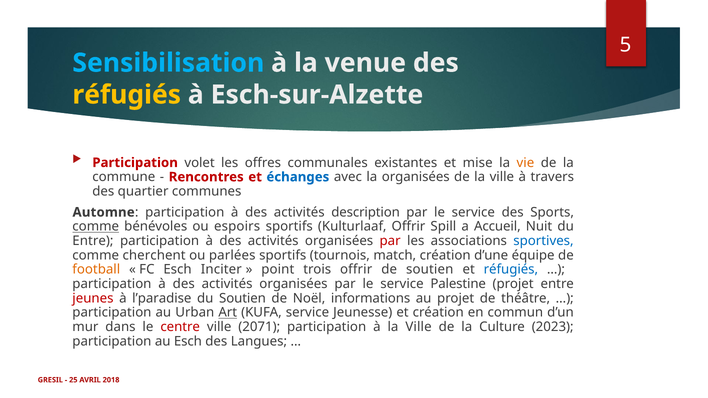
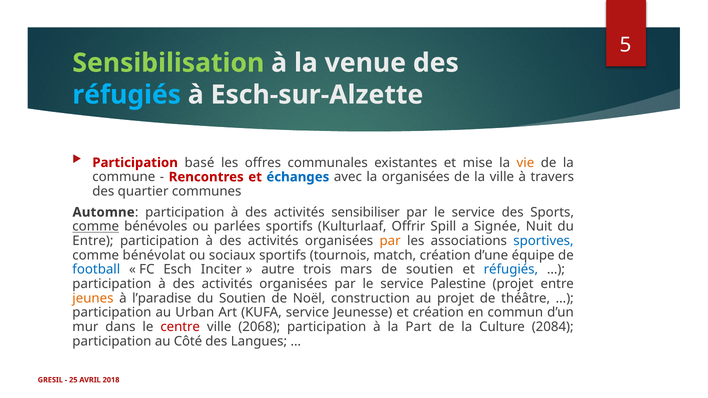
Sensibilisation colour: light blue -> light green
réfugiés at (127, 95) colour: yellow -> light blue
volet: volet -> basé
description: description -> sensibiliser
espoirs: espoirs -> parlées
Accueil: Accueil -> Signée
par at (390, 241) colour: red -> orange
cherchent: cherchent -> bénévolat
parlées: parlées -> sociaux
football colour: orange -> blue
point: point -> autre
trois offrir: offrir -> mars
jeunes colour: red -> orange
informations: informations -> construction
Art underline: present -> none
2071: 2071 -> 2068
à la Ville: Ville -> Part
2023: 2023 -> 2084
au Esch: Esch -> Côté
